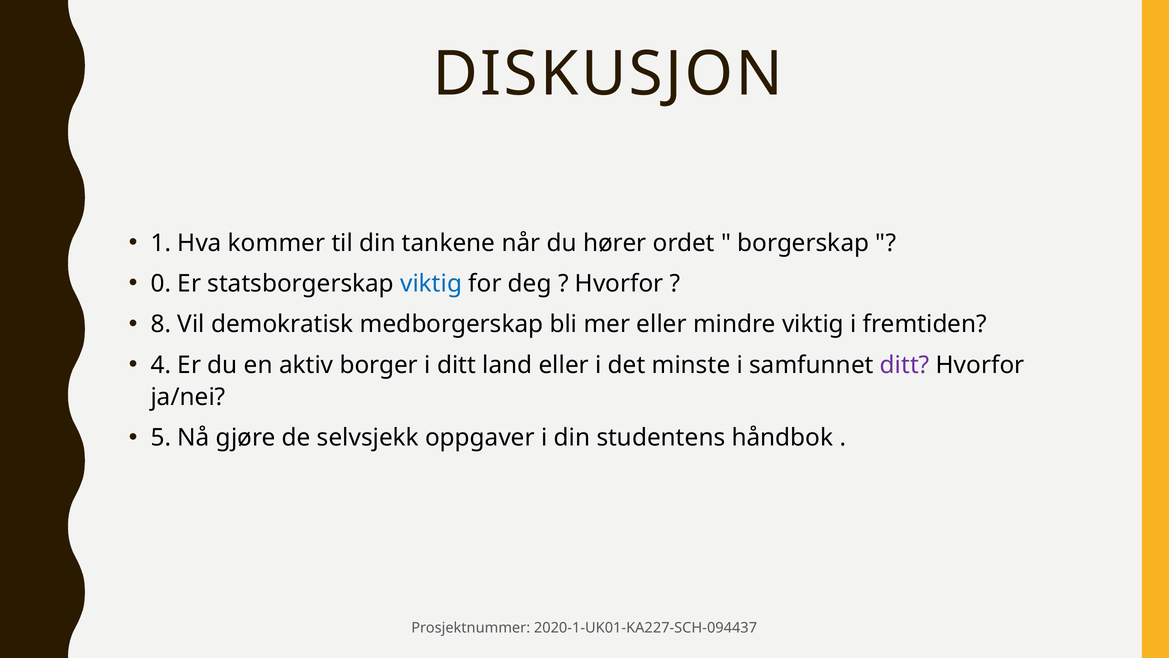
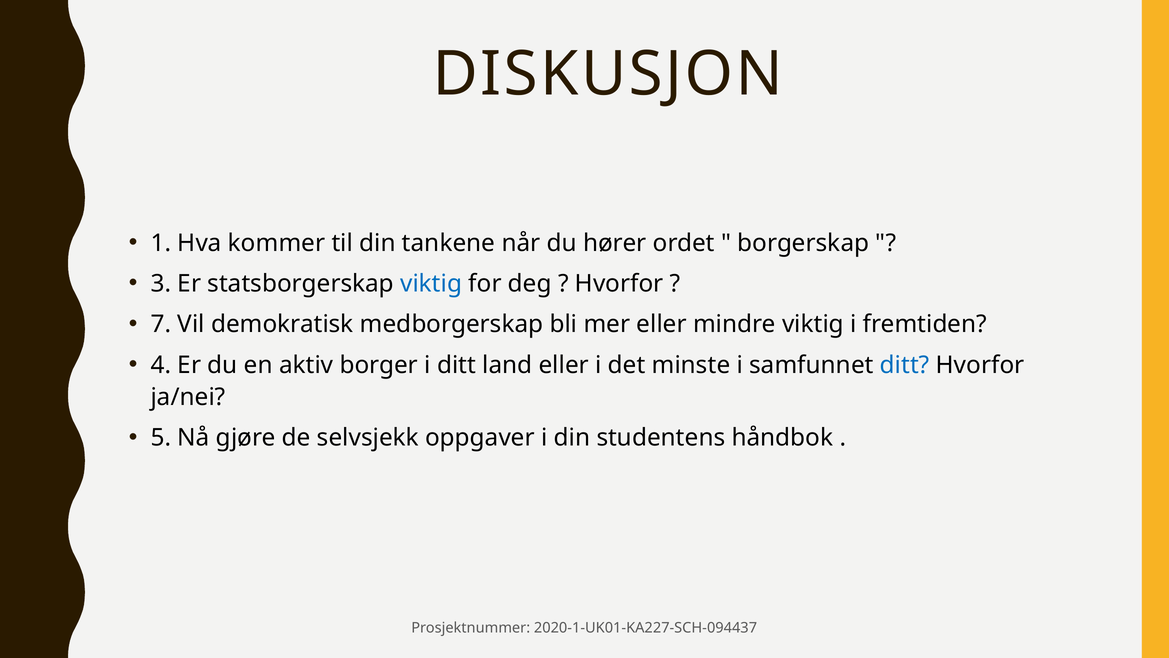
0: 0 -> 3
8: 8 -> 7
ditt at (905, 365) colour: purple -> blue
